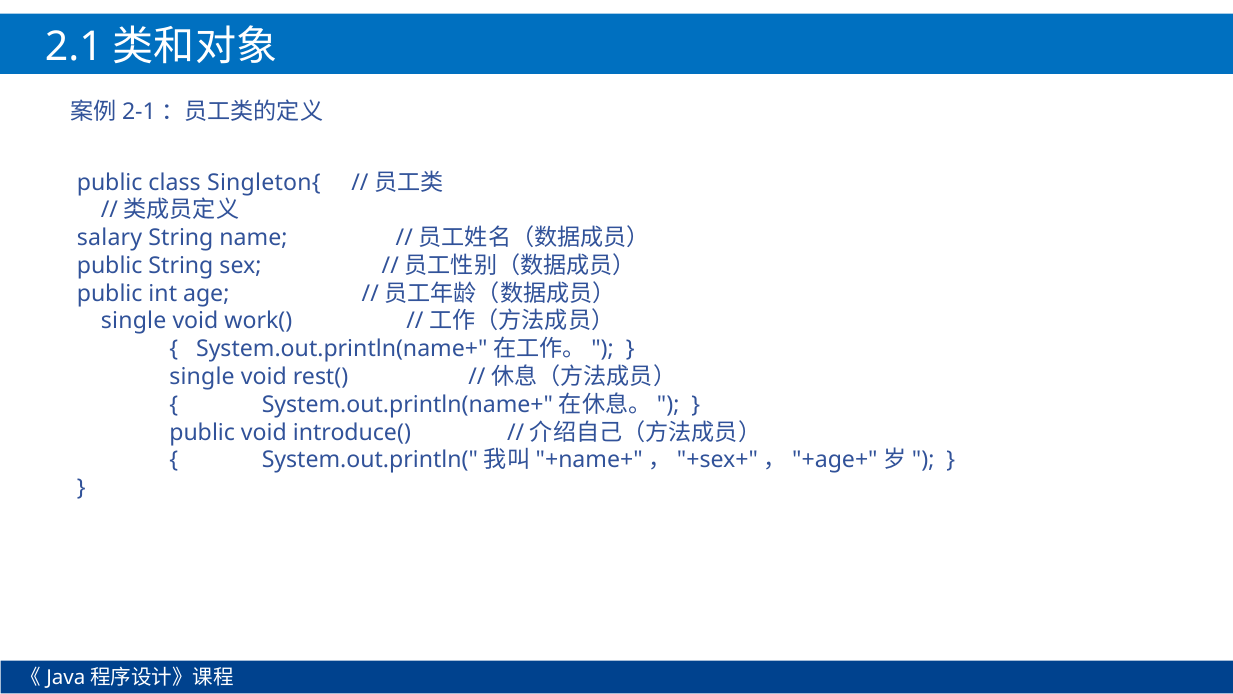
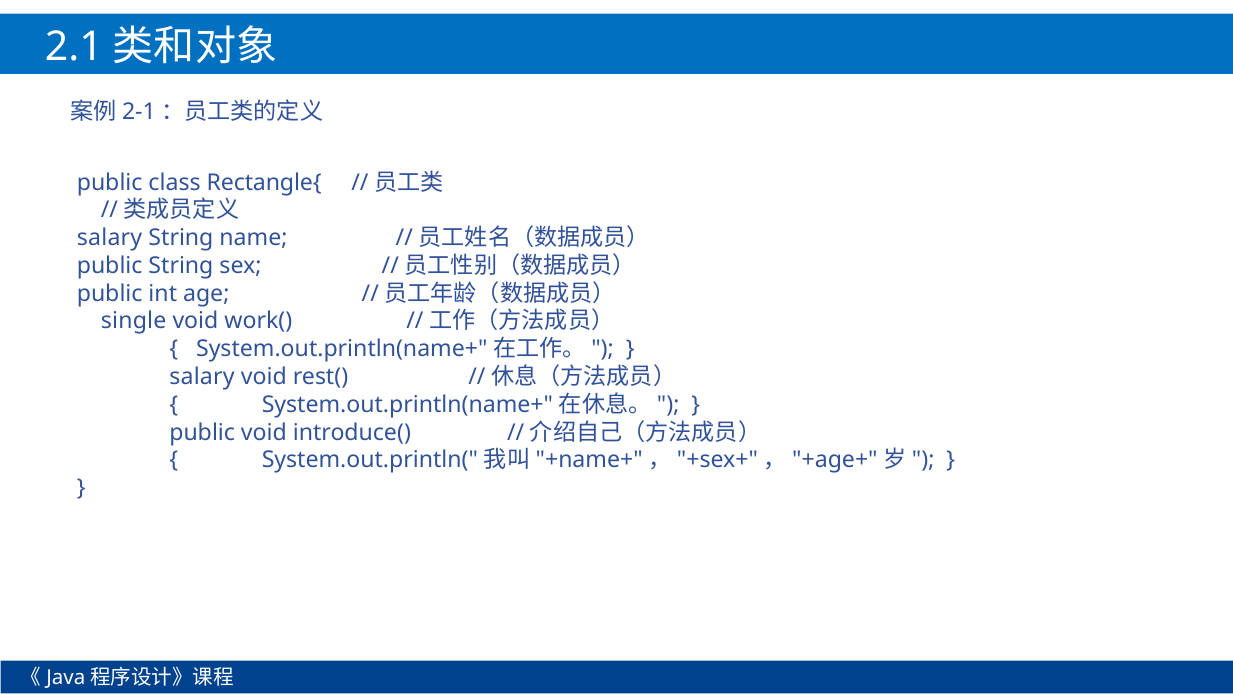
Singleton{: Singleton{ -> Rectangle{
single at (202, 377): single -> salary
